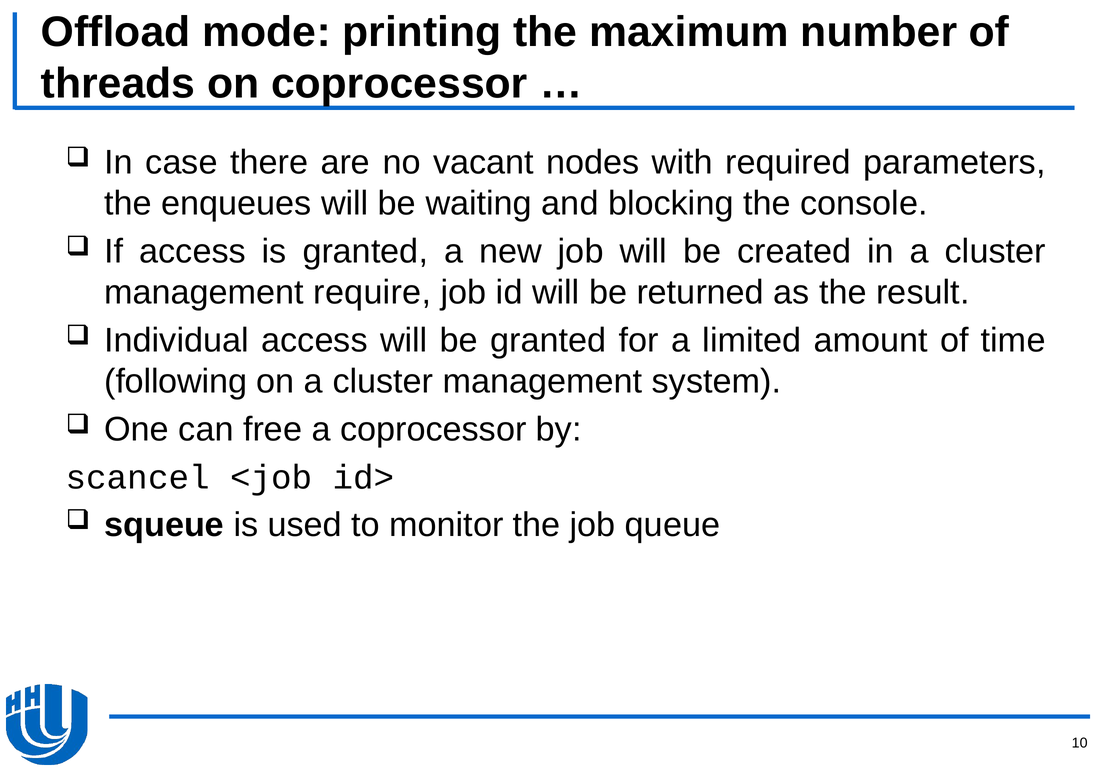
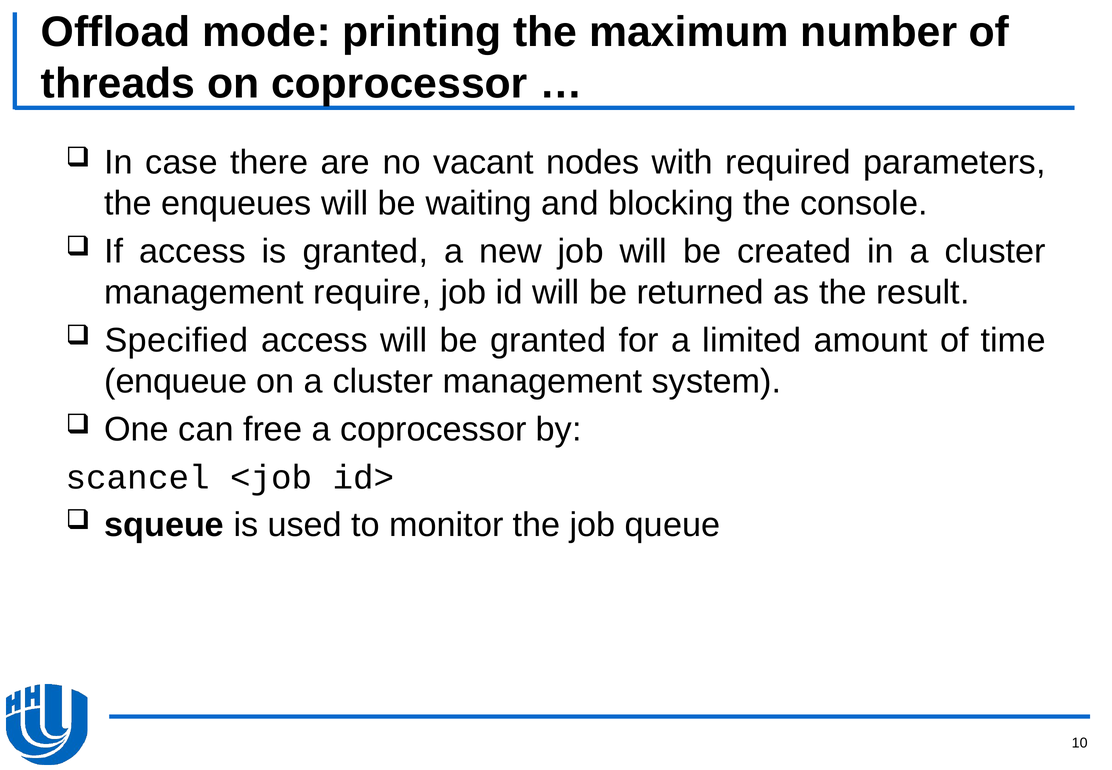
Individual: Individual -> Specified
following: following -> enqueue
